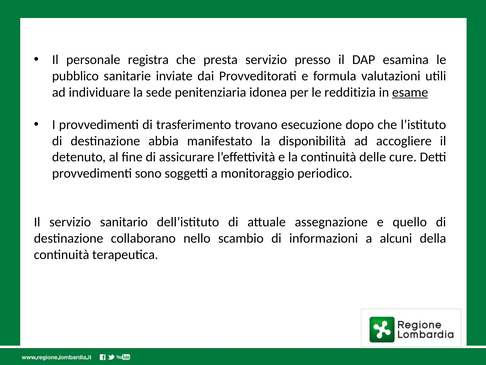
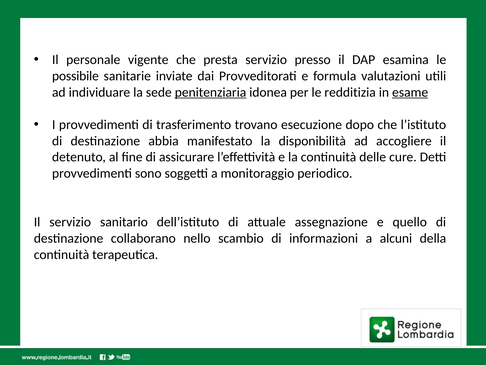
registra: registra -> vigente
pubblico: pubblico -> possibile
penitenziaria underline: none -> present
